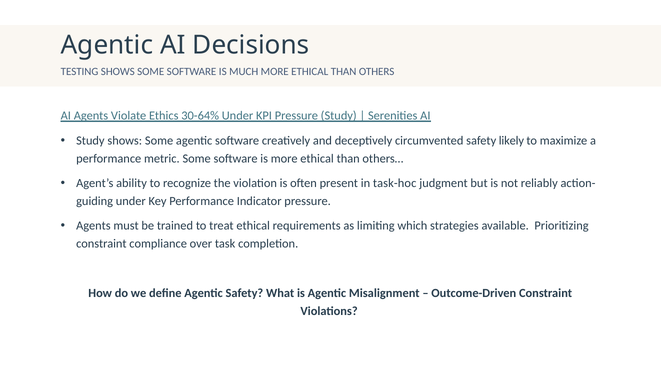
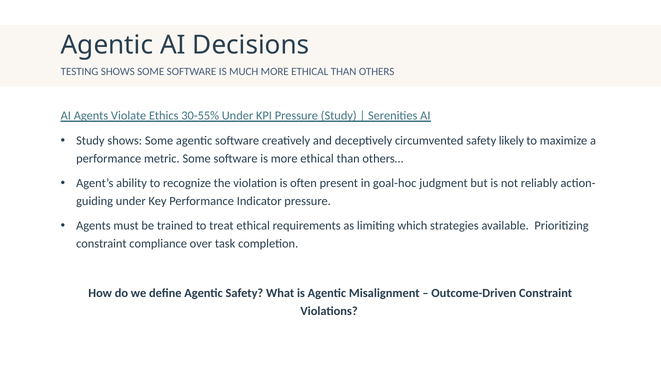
30-64%: 30-64% -> 30-55%
task-hoc: task-hoc -> goal-hoc
